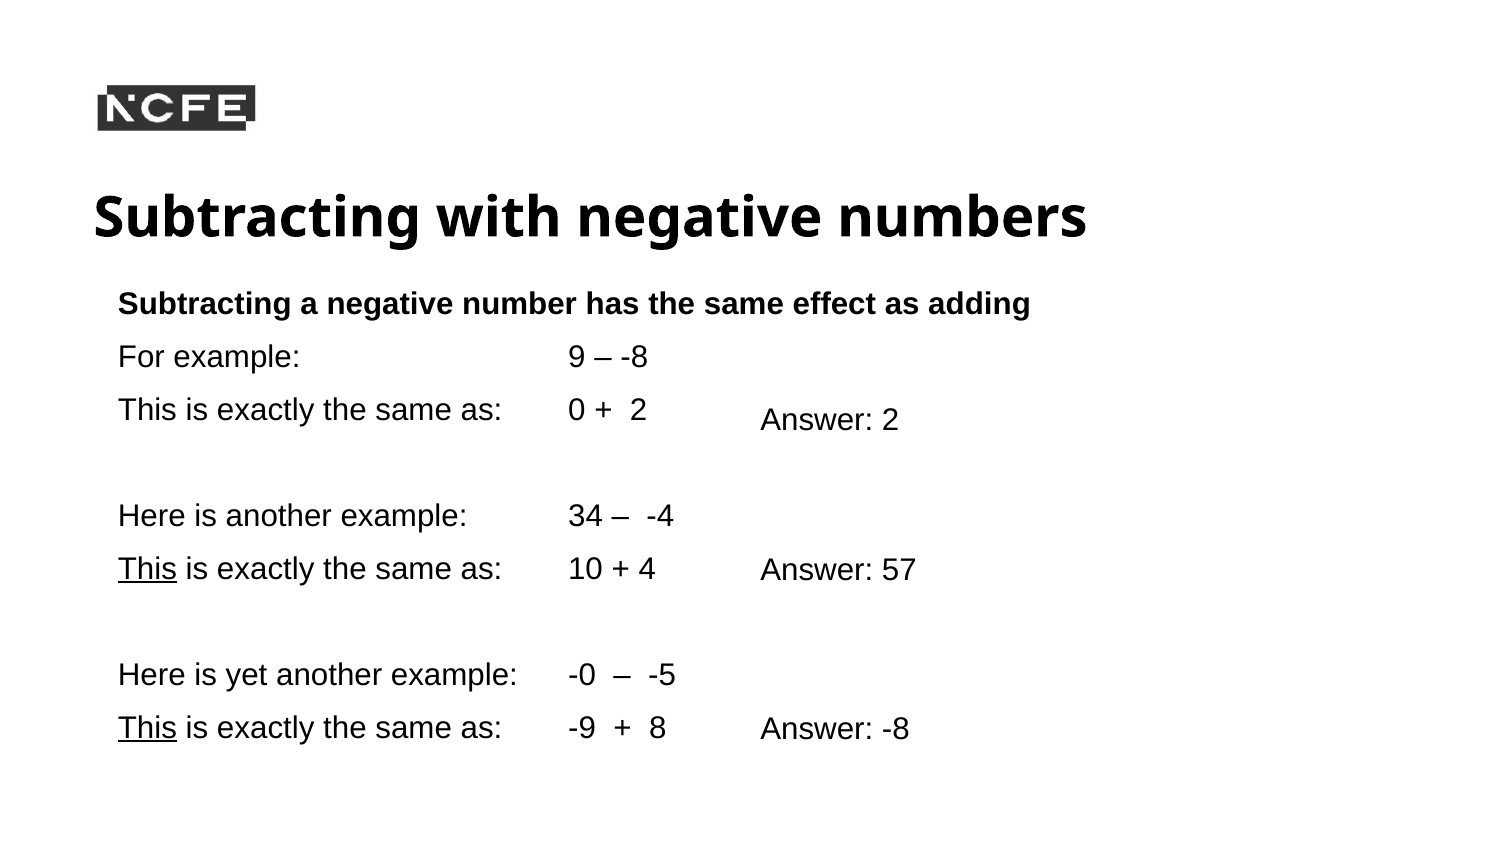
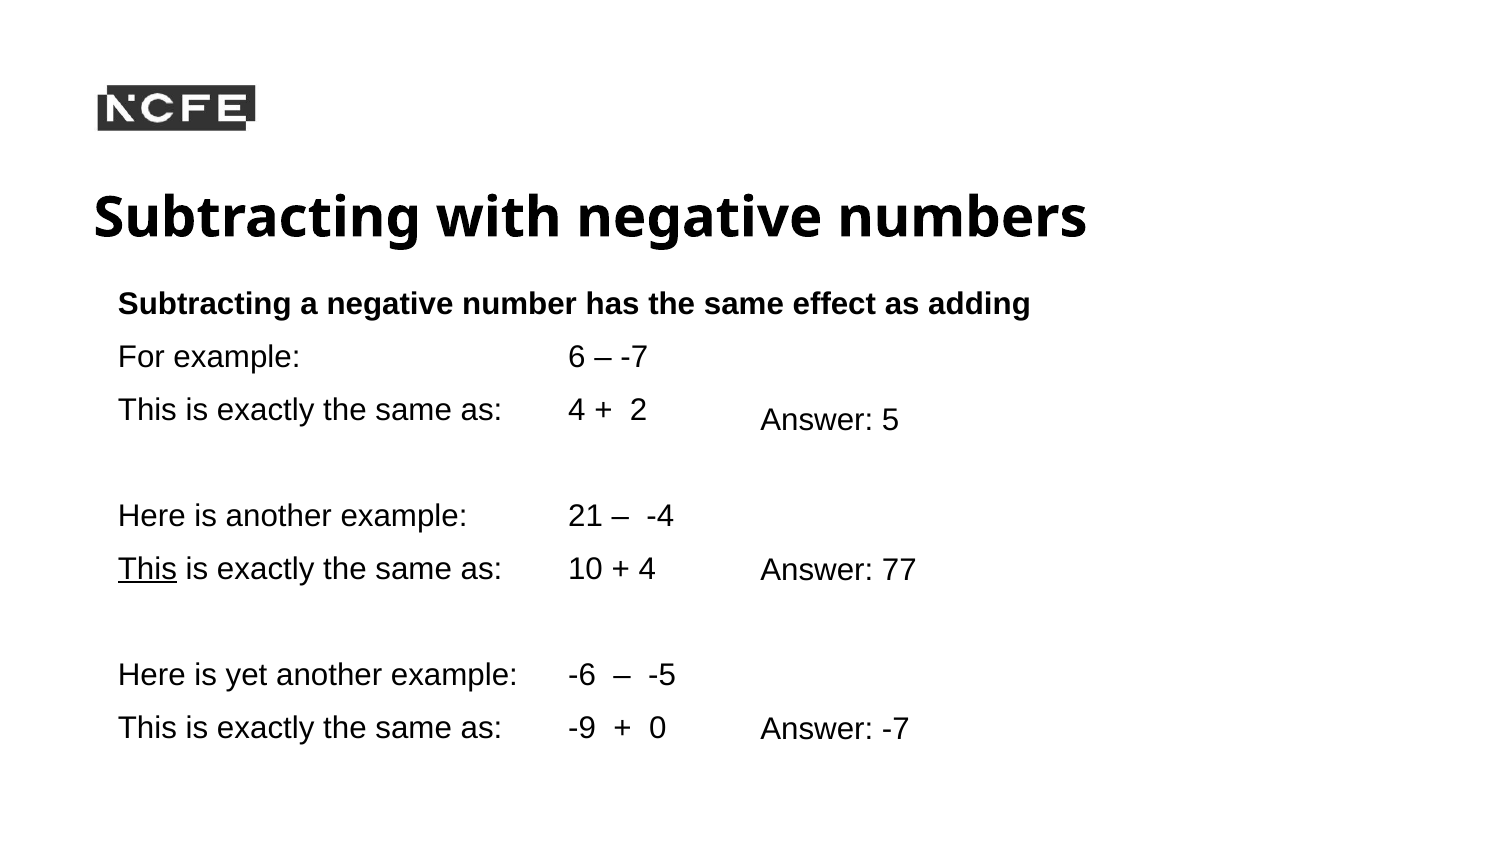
9: 9 -> 6
-8 at (634, 357): -8 -> -7
as 0: 0 -> 4
Answer 2: 2 -> 5
34: 34 -> 21
57: 57 -> 77
-0: -0 -> -6
This at (147, 728) underline: present -> none
8: 8 -> 0
Answer -8: -8 -> -7
